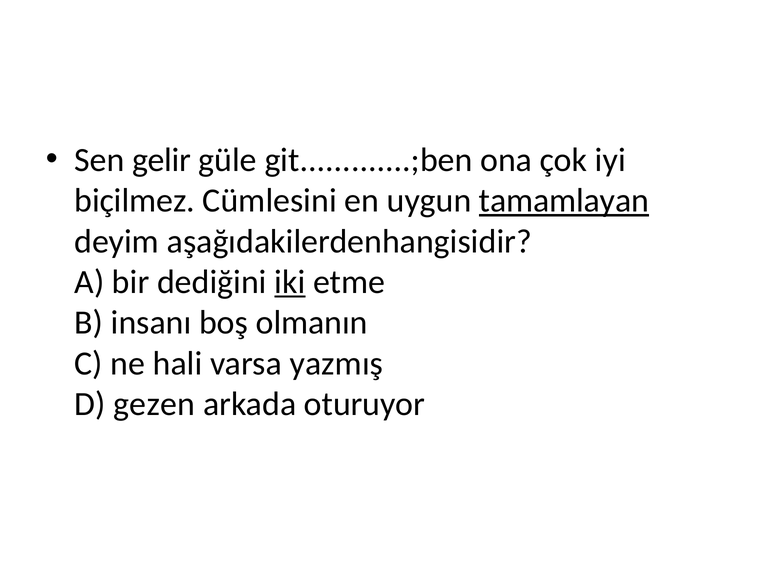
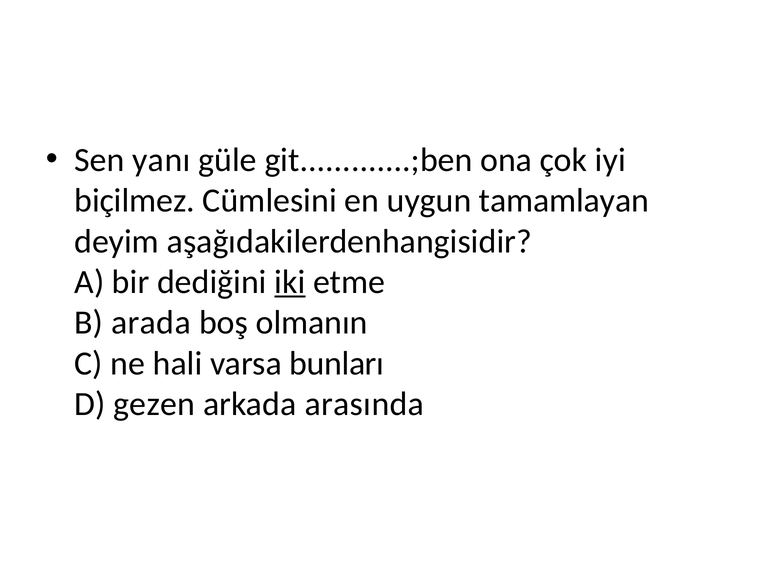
gelir: gelir -> yanı
tamamlayan underline: present -> none
insanı: insanı -> arada
yazmış: yazmış -> bunları
oturuyor: oturuyor -> arasında
